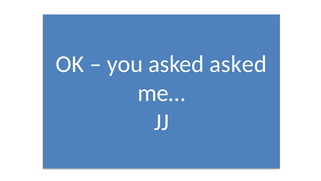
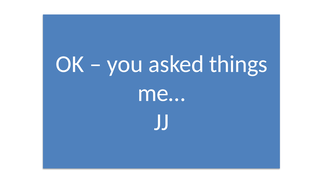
asked asked: asked -> things
